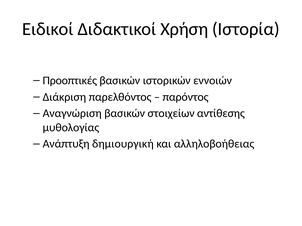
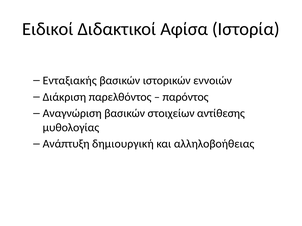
Χρήση: Χρήση -> Αφίσα
Προοπτικές: Προοπτικές -> Ενταξιακής
